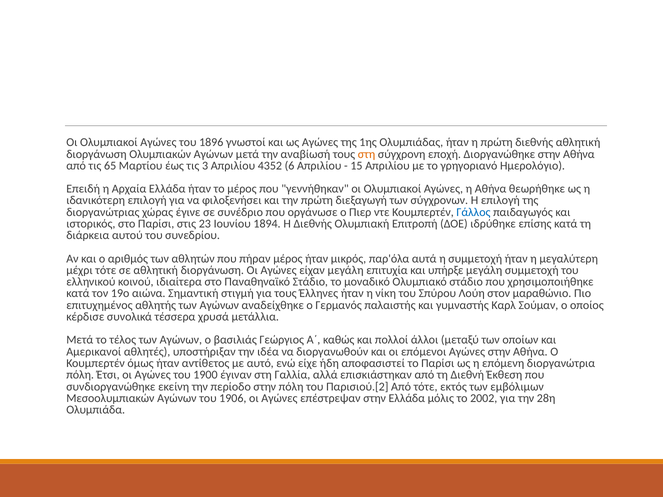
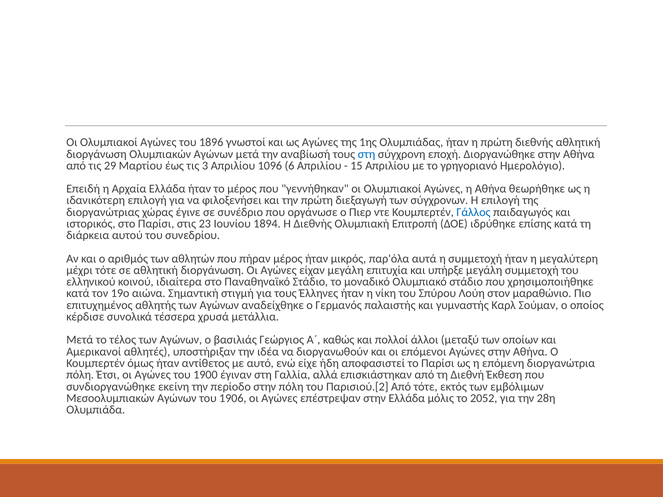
στη at (367, 154) colour: orange -> blue
65: 65 -> 29
4352: 4352 -> 1096
2002: 2002 -> 2052
